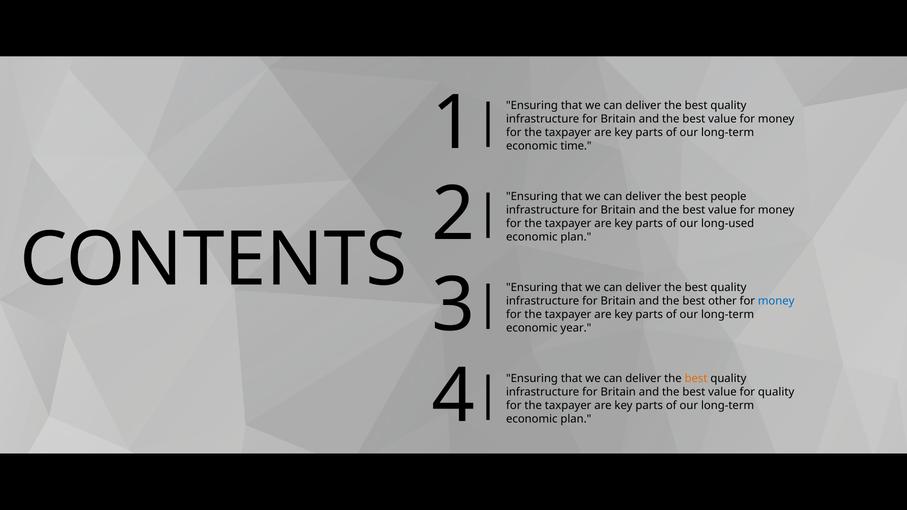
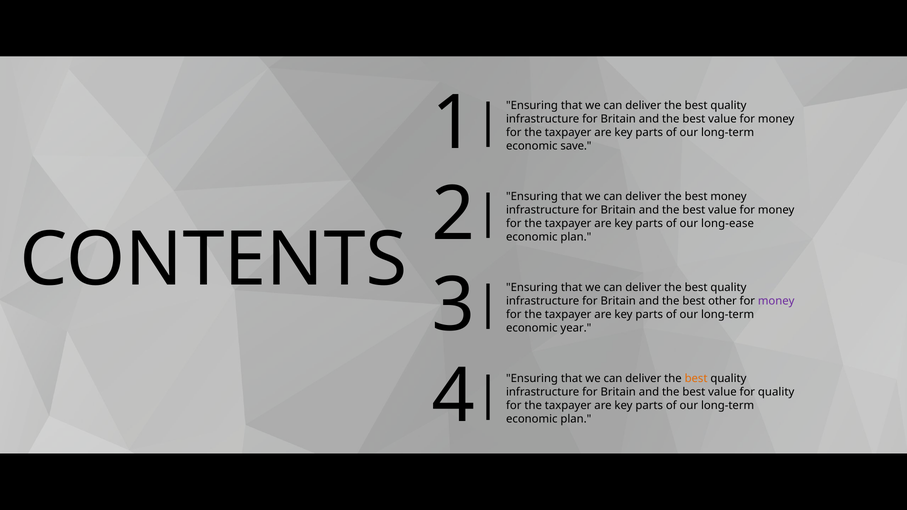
time: time -> save
best people: people -> money
long-used: long-used -> long-ease
money at (776, 301) colour: blue -> purple
